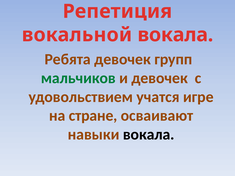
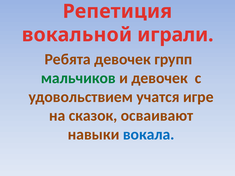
вокальной вокала: вокала -> играли
стране: стране -> сказок
вокала at (149, 135) colour: black -> blue
